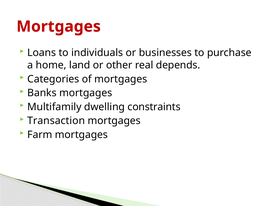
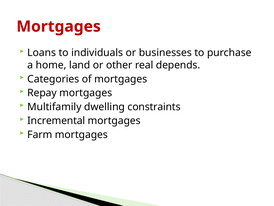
Banks: Banks -> Repay
Transaction: Transaction -> Incremental
